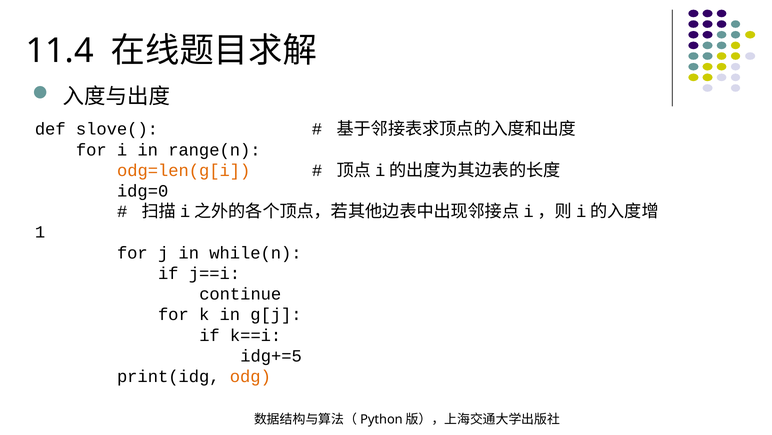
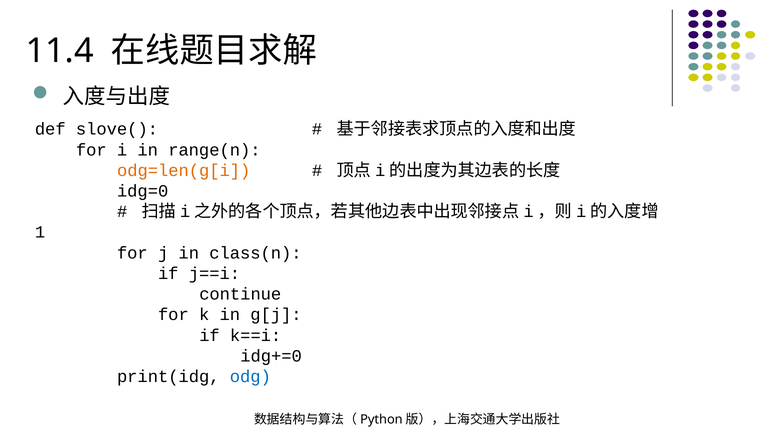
while(n: while(n -> class(n
idg+=5: idg+=5 -> idg+=0
odg colour: orange -> blue
